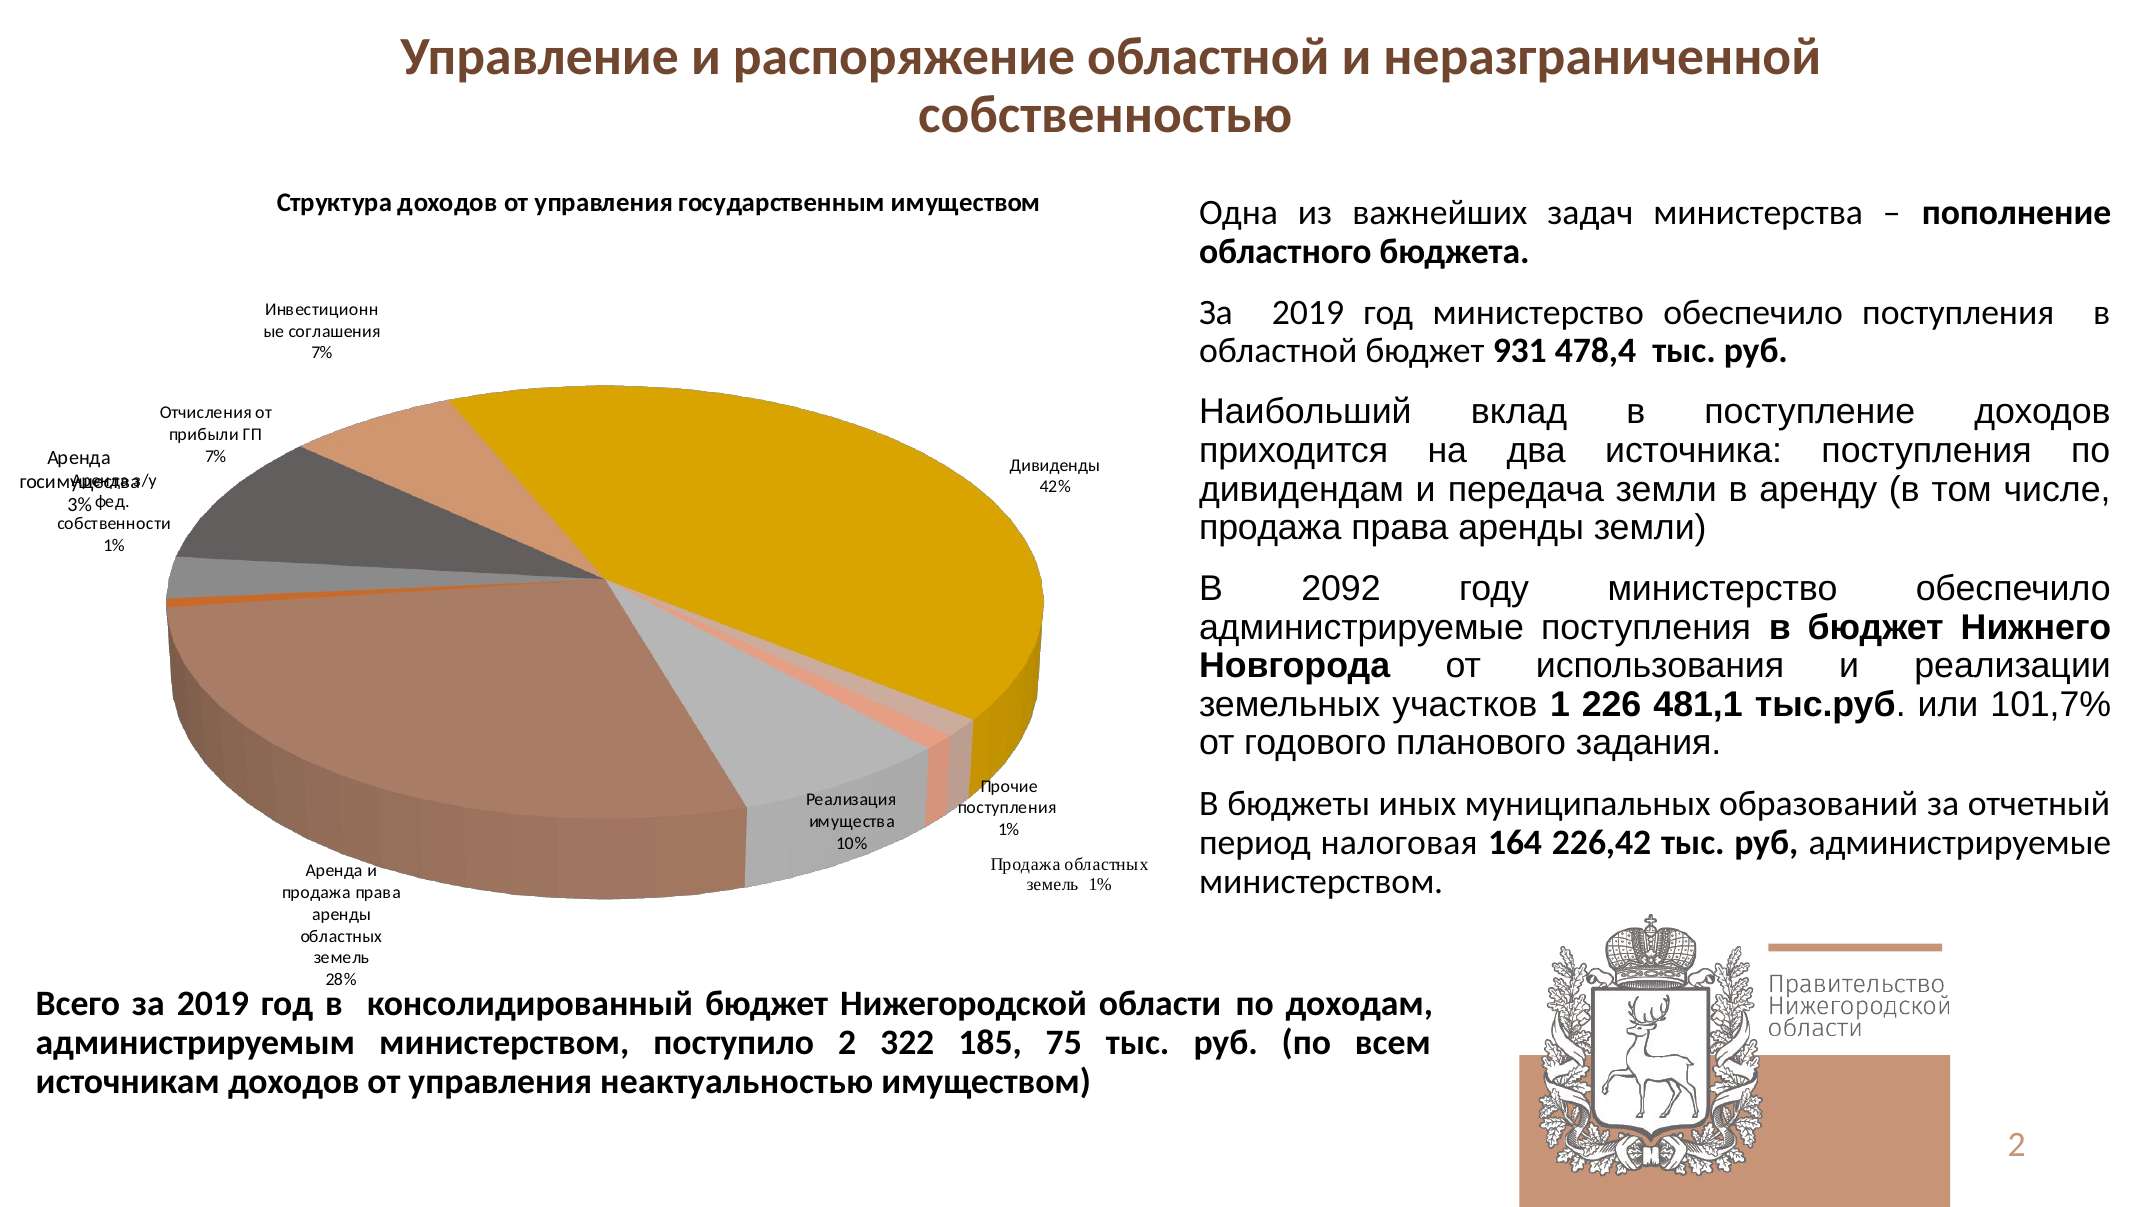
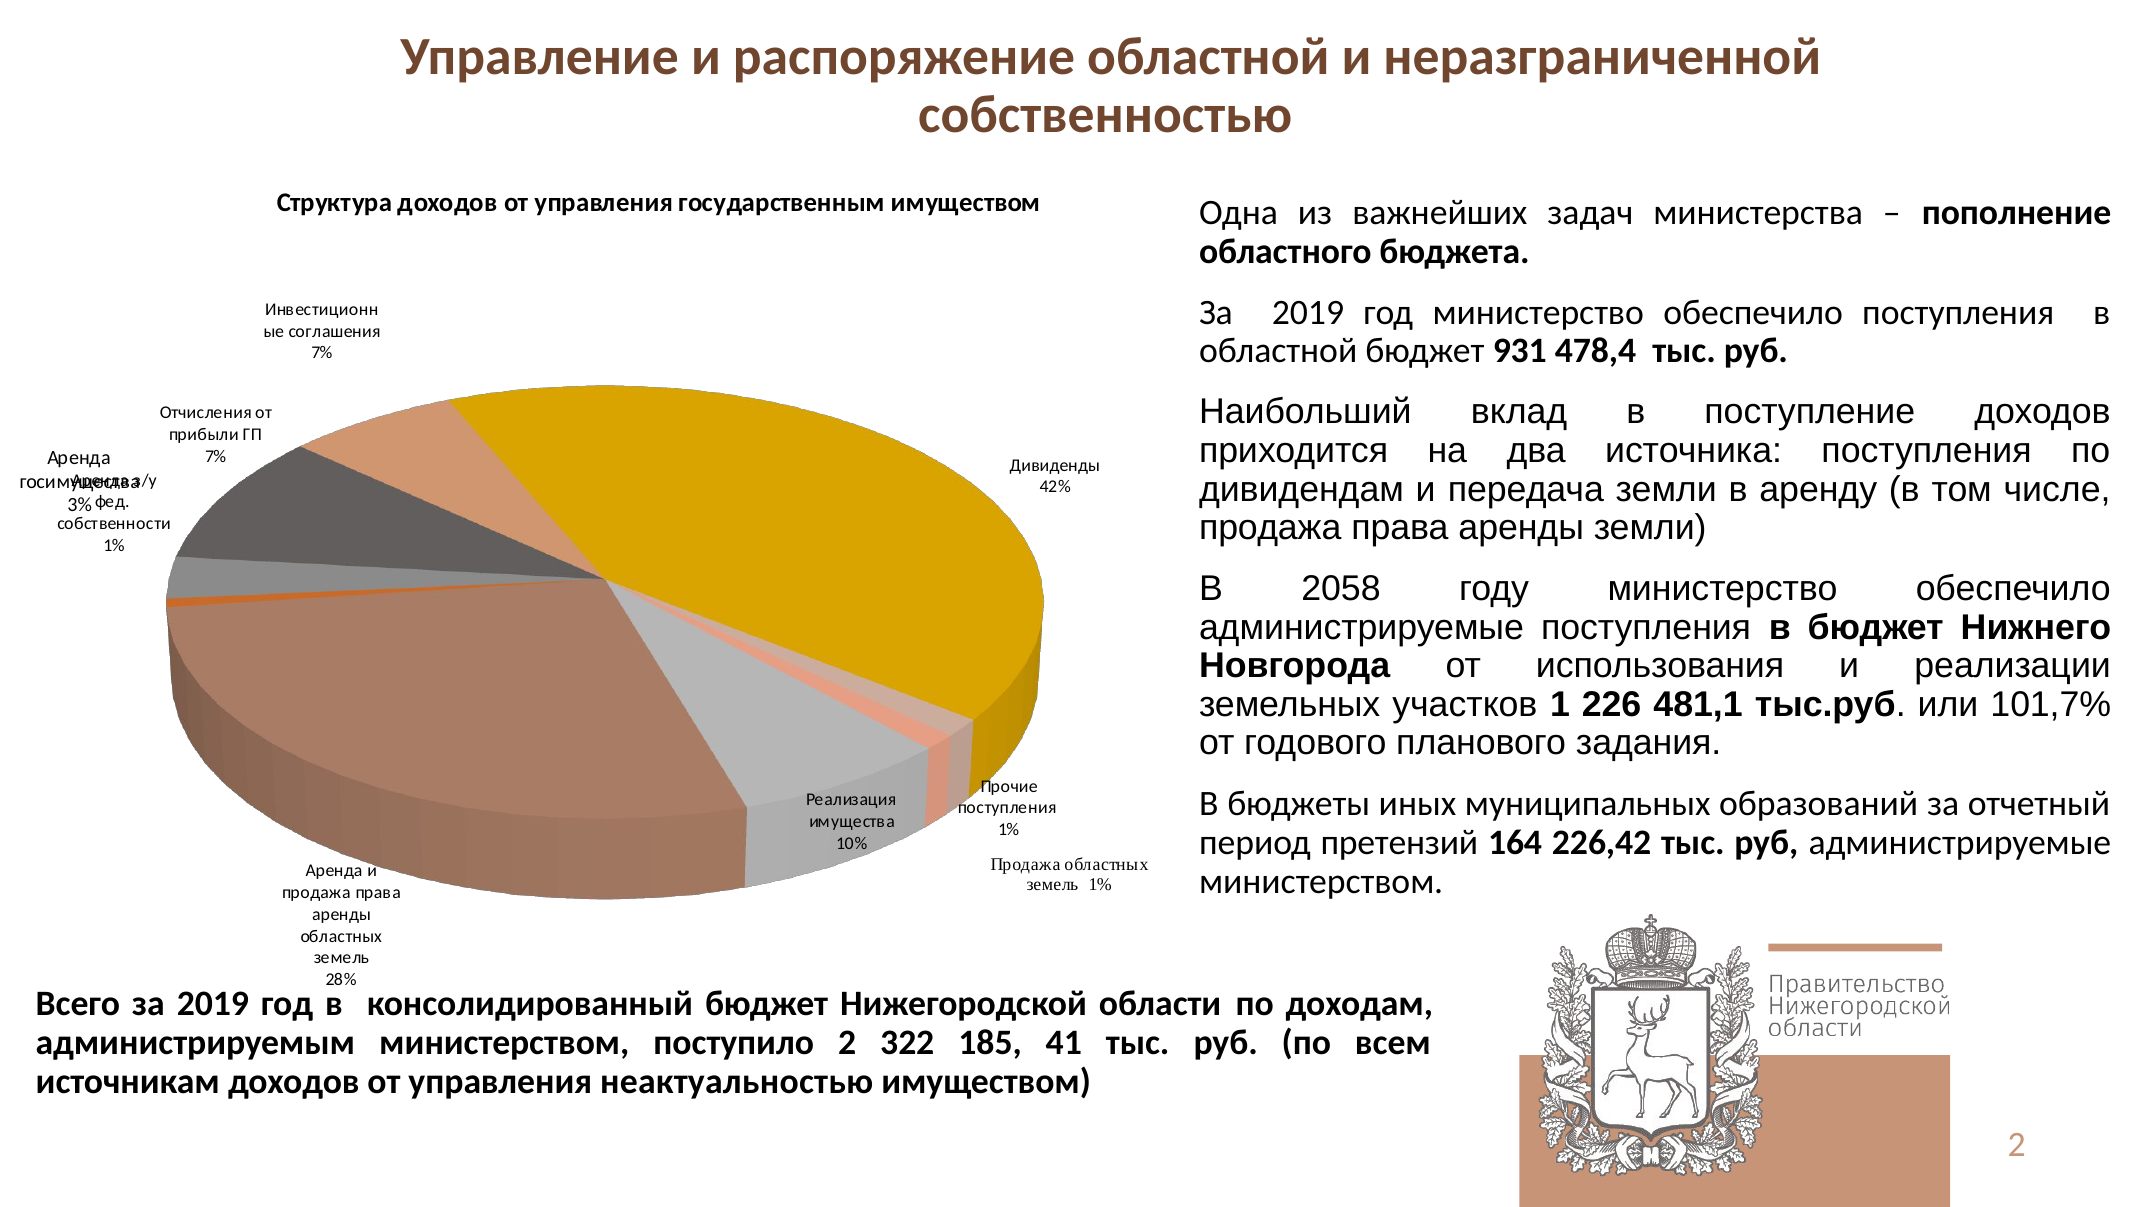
2092: 2092 -> 2058
налоговая: налоговая -> претензий
75: 75 -> 41
